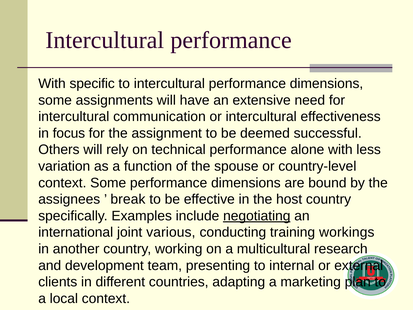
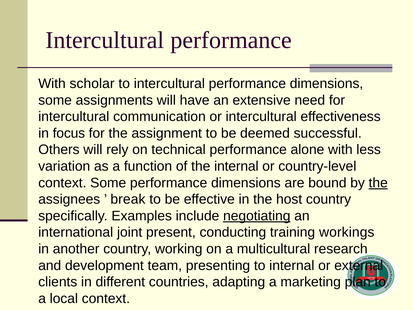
specific: specific -> scholar
the spouse: spouse -> internal
the at (378, 183) underline: none -> present
various: various -> present
